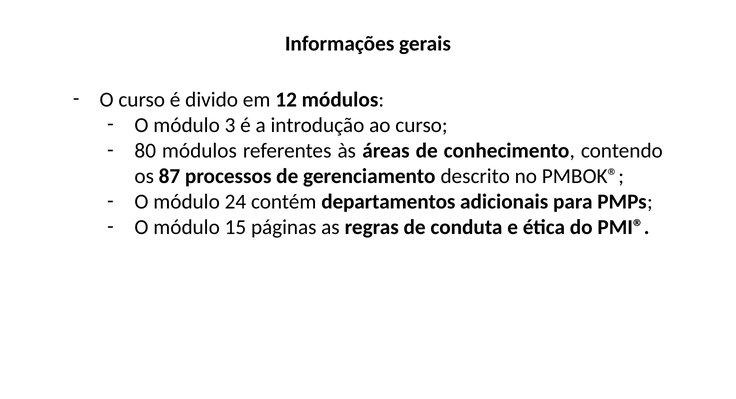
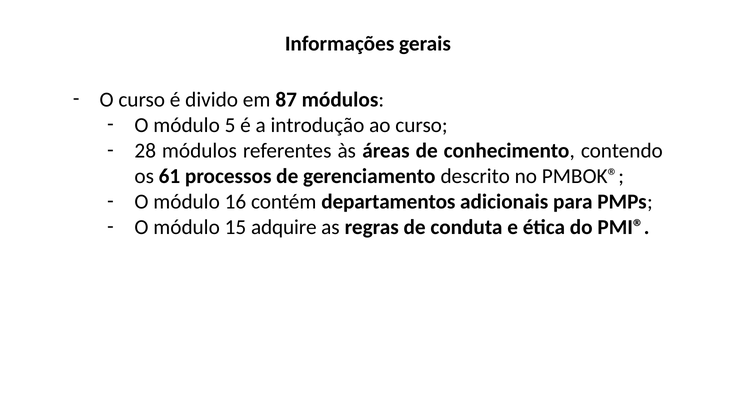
12: 12 -> 87
3: 3 -> 5
80: 80 -> 28
87: 87 -> 61
24: 24 -> 16
páginas: páginas -> adquire
